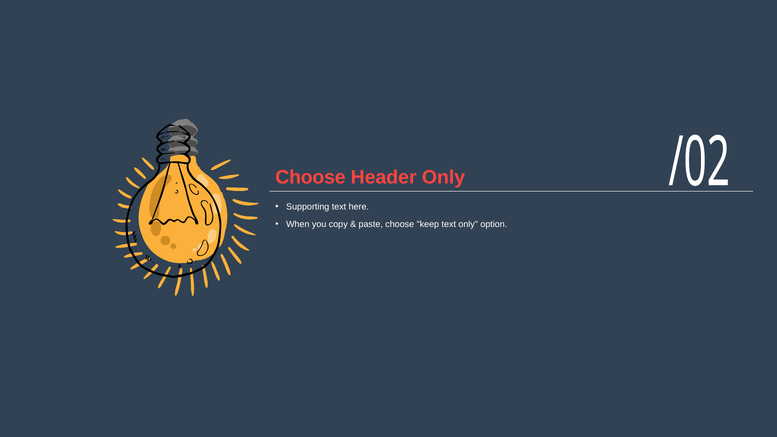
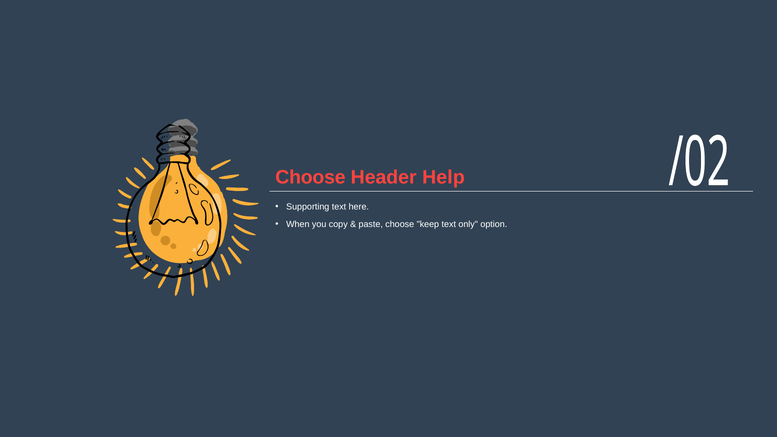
Header Only: Only -> Help
